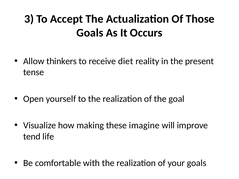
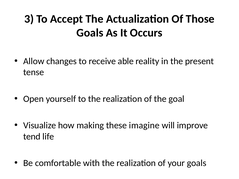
thinkers: thinkers -> changes
diet: diet -> able
